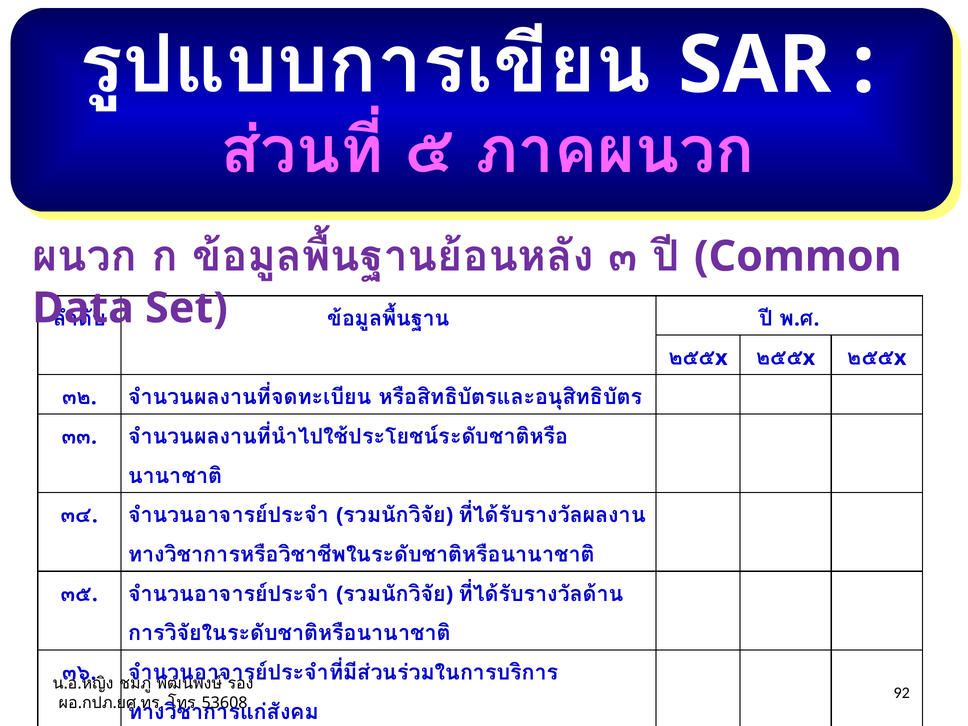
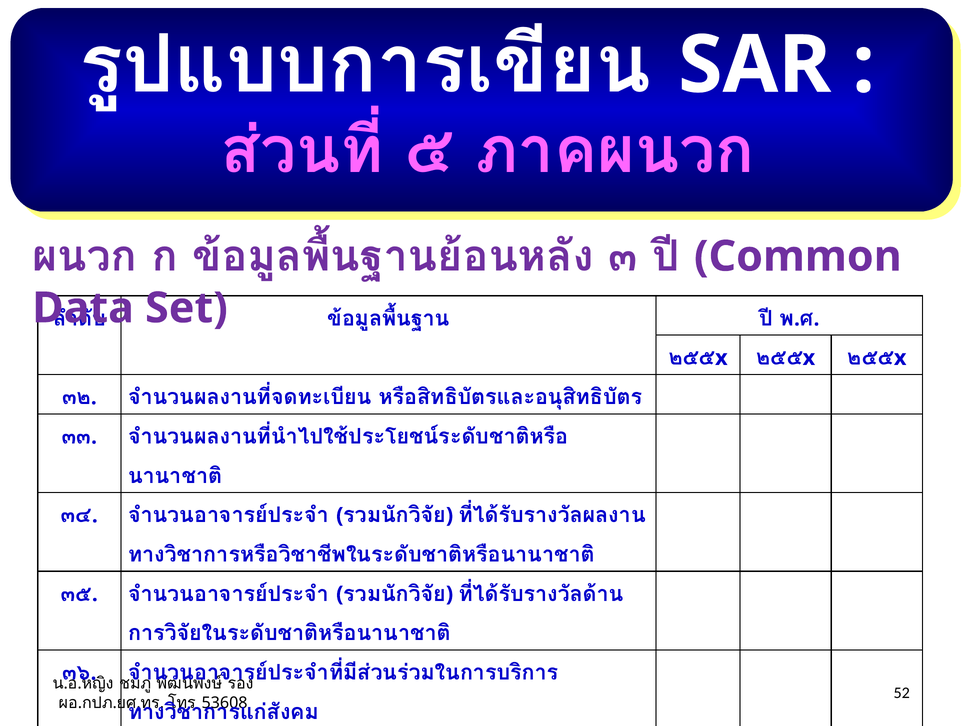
92: 92 -> 52
